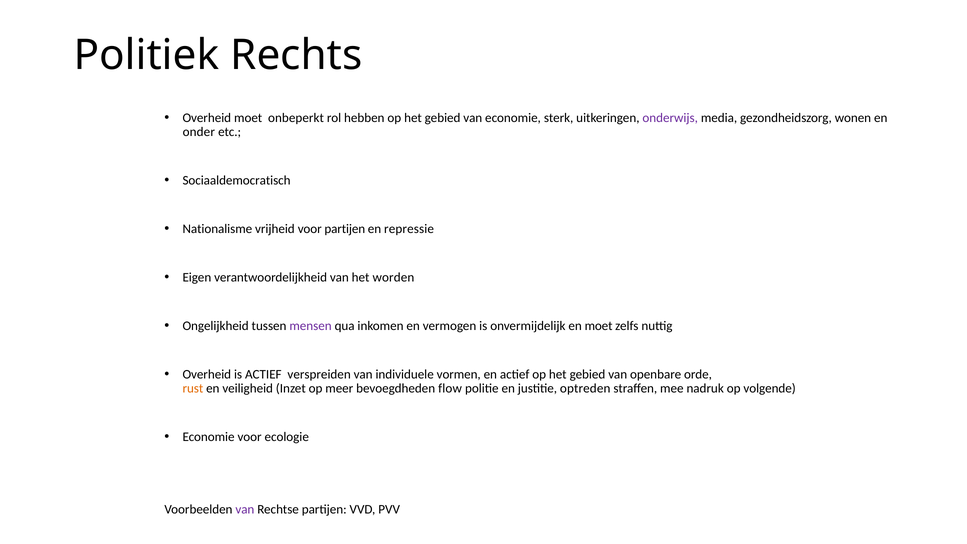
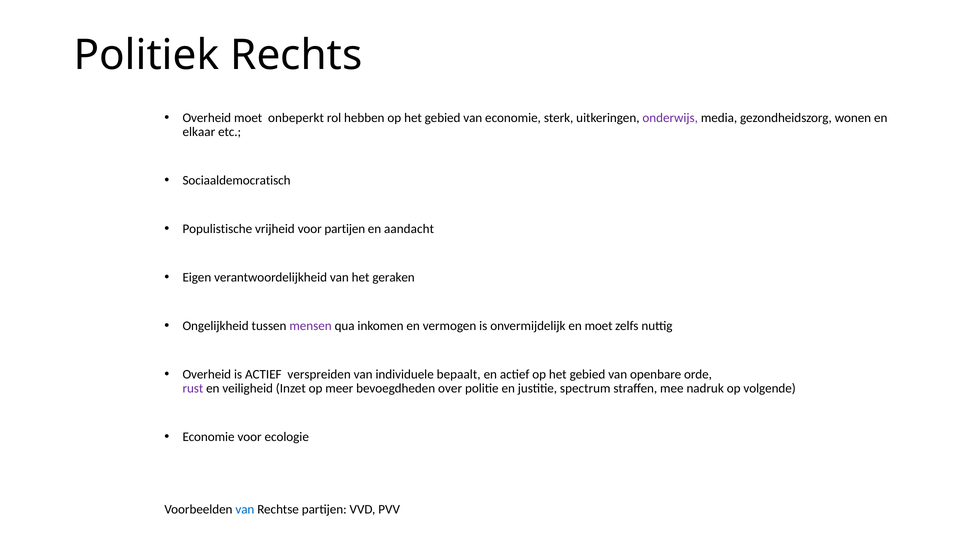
onder: onder -> elkaar
Nationalisme: Nationalisme -> Populistische
repressie: repressie -> aandacht
worden: worden -> geraken
vormen: vormen -> bepaalt
rust colour: orange -> purple
flow: flow -> over
optreden: optreden -> spectrum
van at (245, 509) colour: purple -> blue
